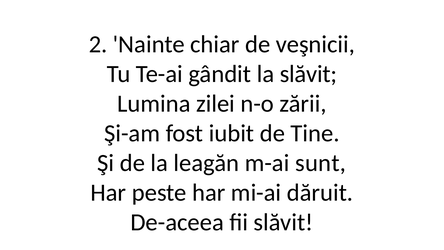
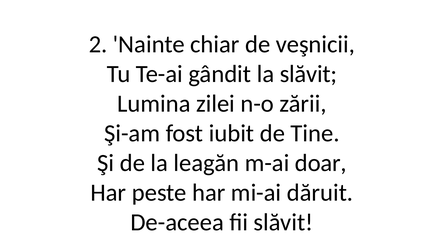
sunt: sunt -> doar
